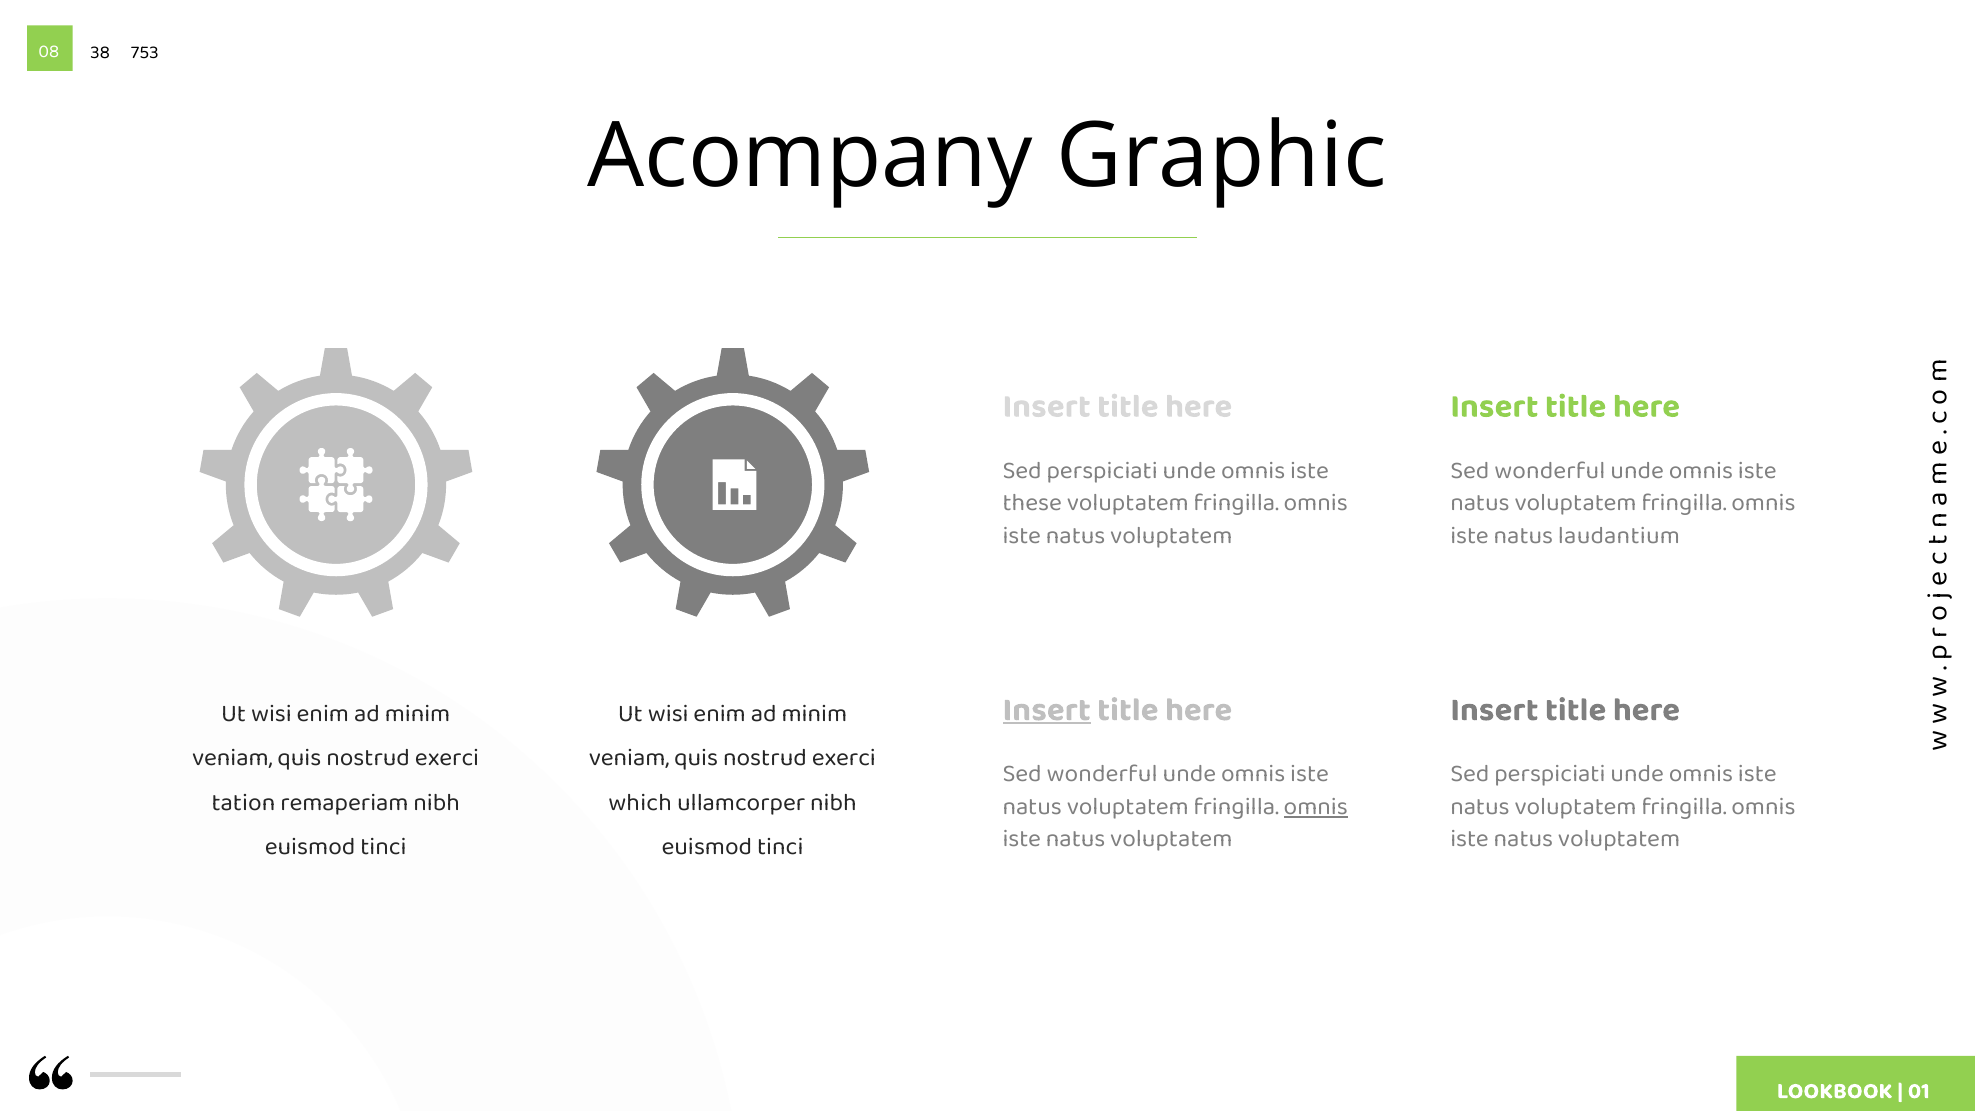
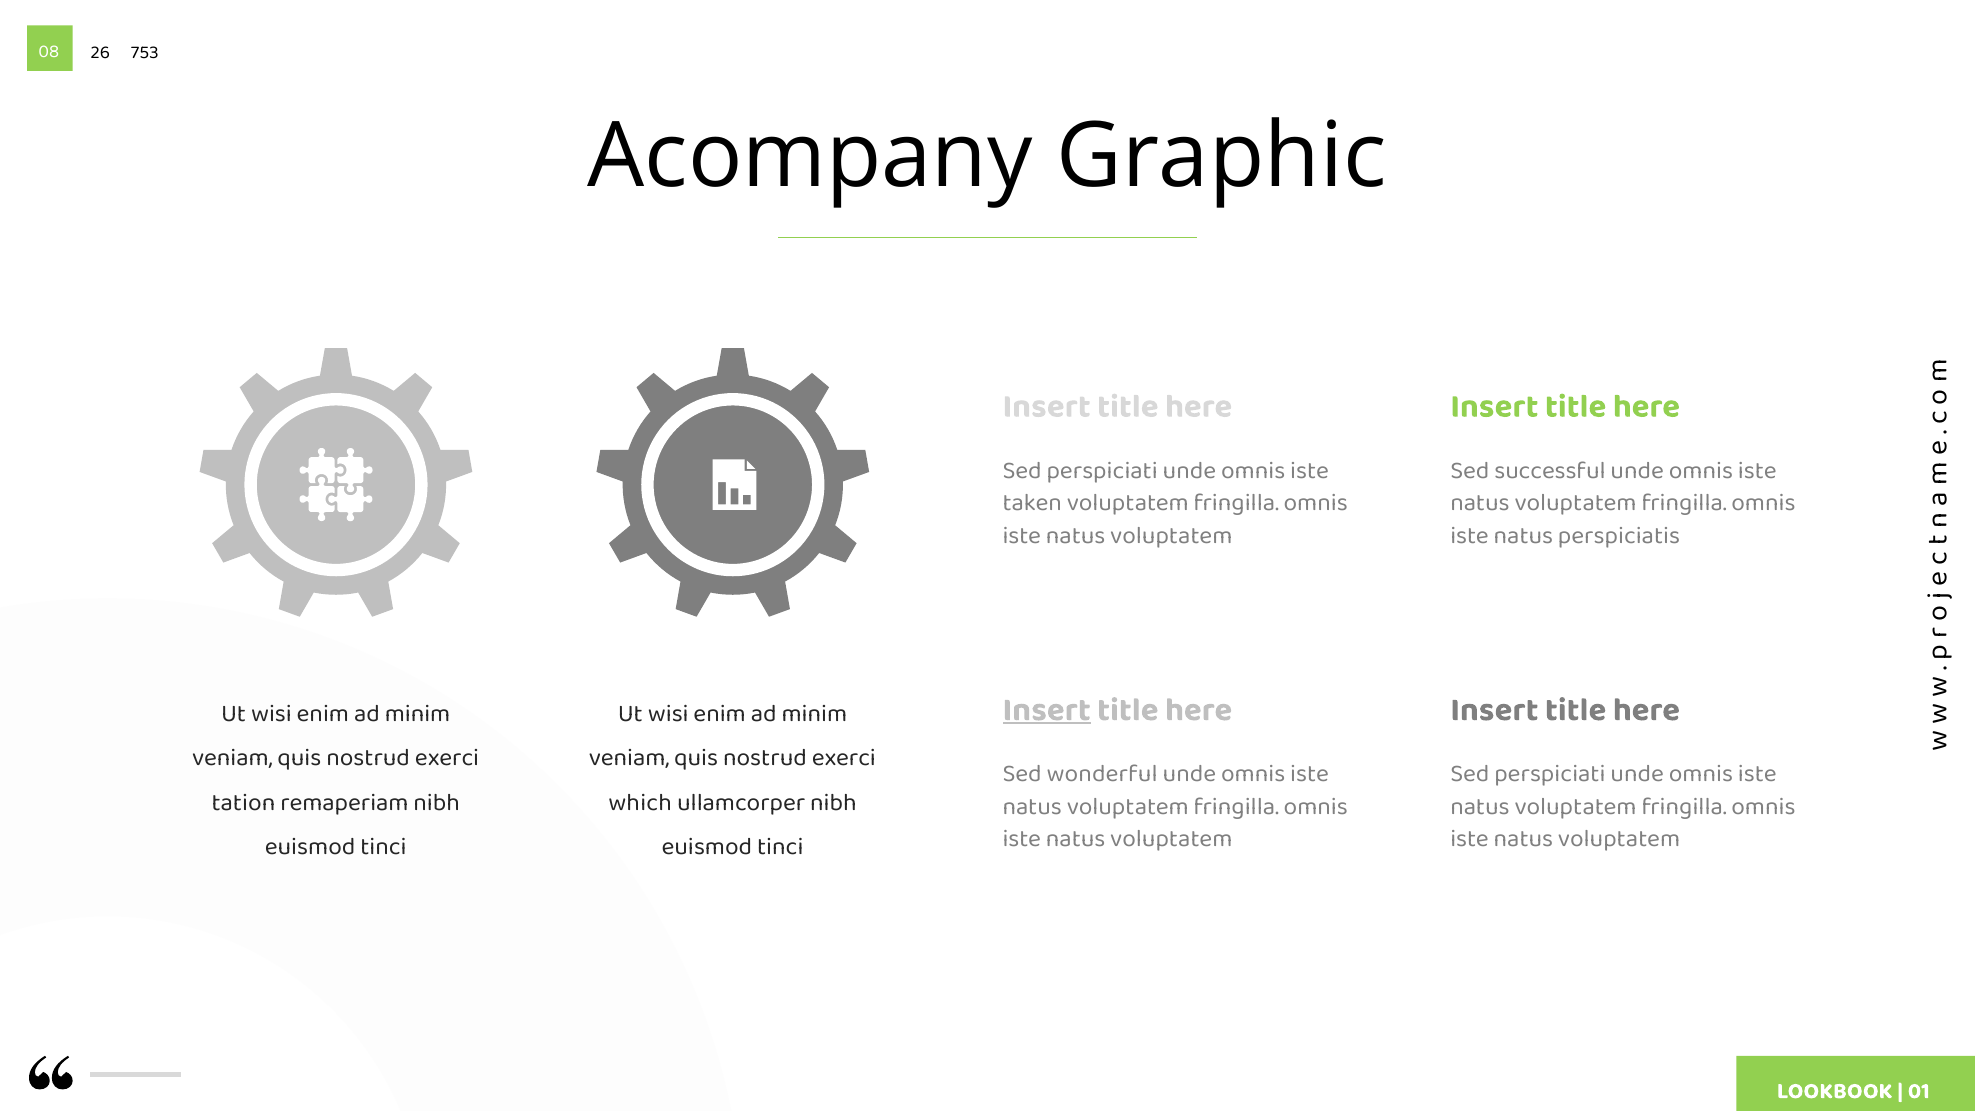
38: 38 -> 26
wonderful at (1550, 470): wonderful -> successful
these: these -> taken
laudantium: laudantium -> perspiciatis
omnis at (1316, 806) underline: present -> none
